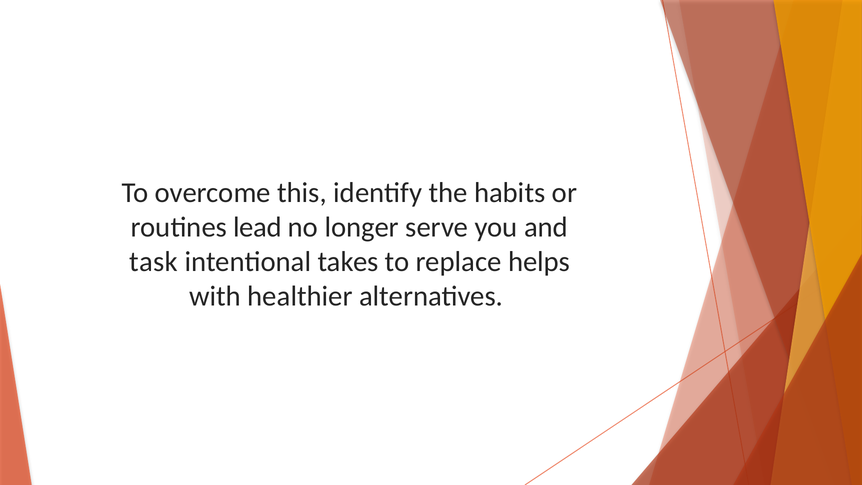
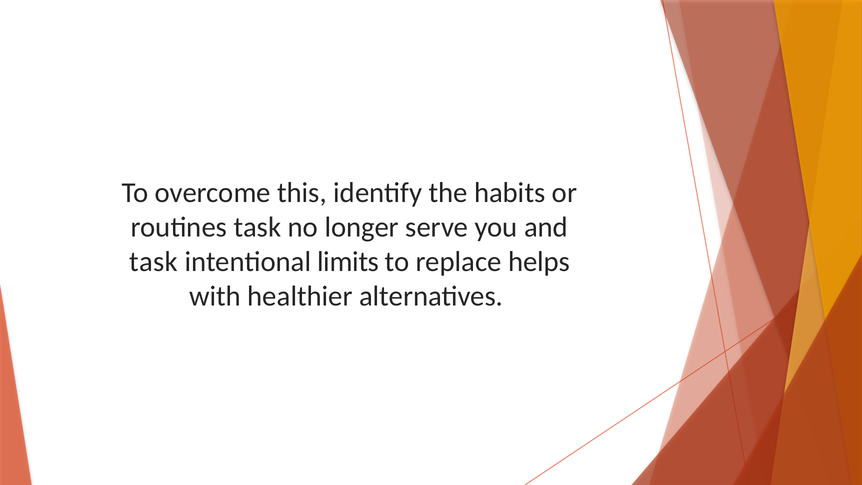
routines lead: lead -> task
takes: takes -> limits
